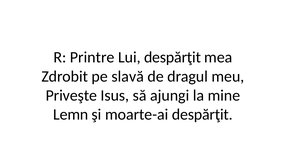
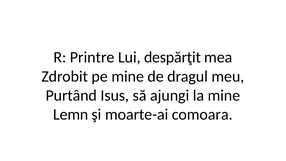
pe slavă: slavă -> mine
Priveşte: Priveşte -> Purtând
moarte-ai despărţit: despărţit -> comoara
